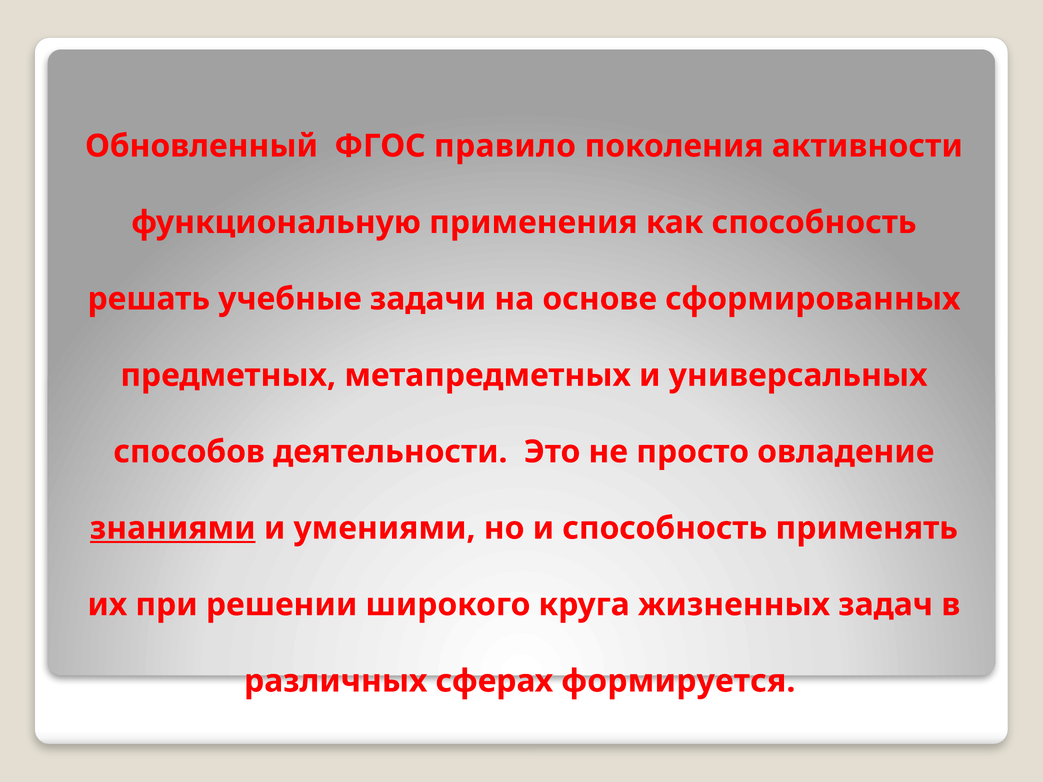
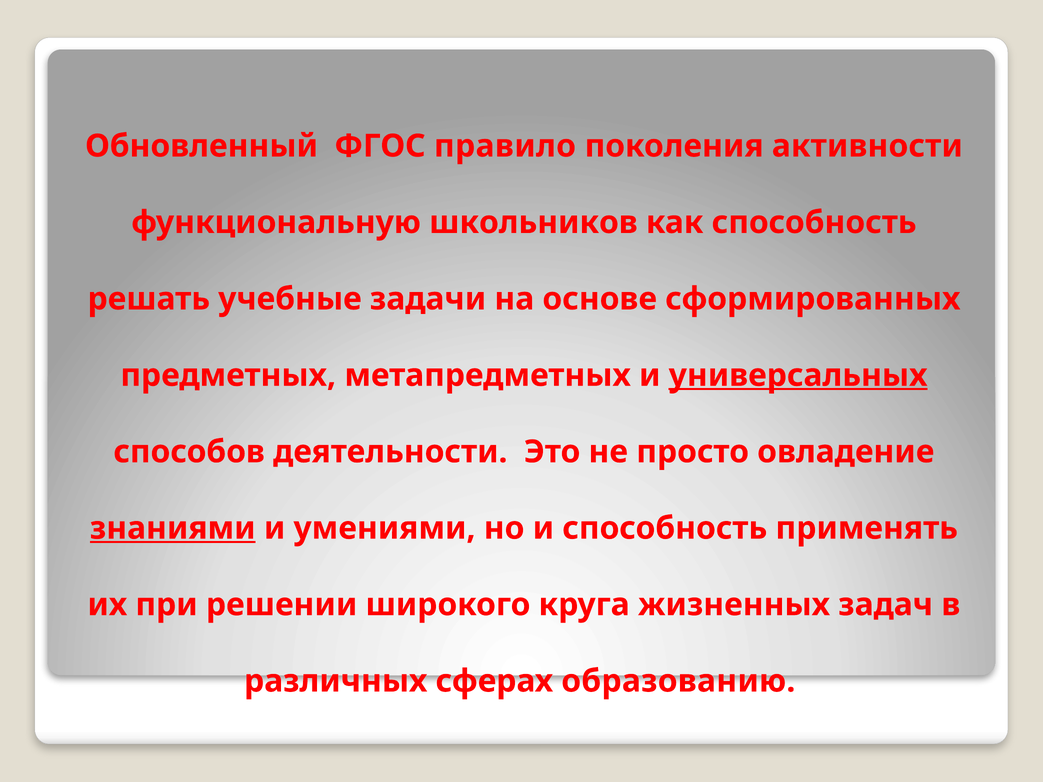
применения: применения -> школьников
универсальных underline: none -> present
формируется: формируется -> образованию
